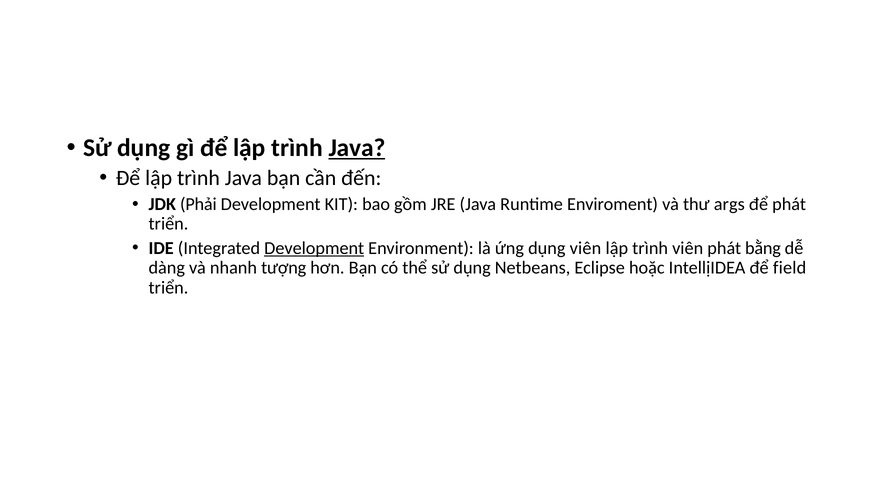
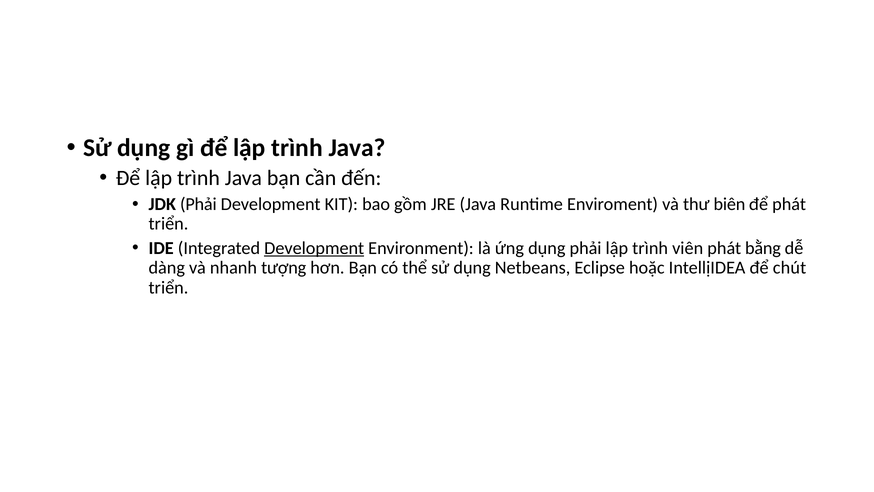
Java at (357, 148) underline: present -> none
args: args -> biên
dụng viên: viên -> phải
field: field -> chút
